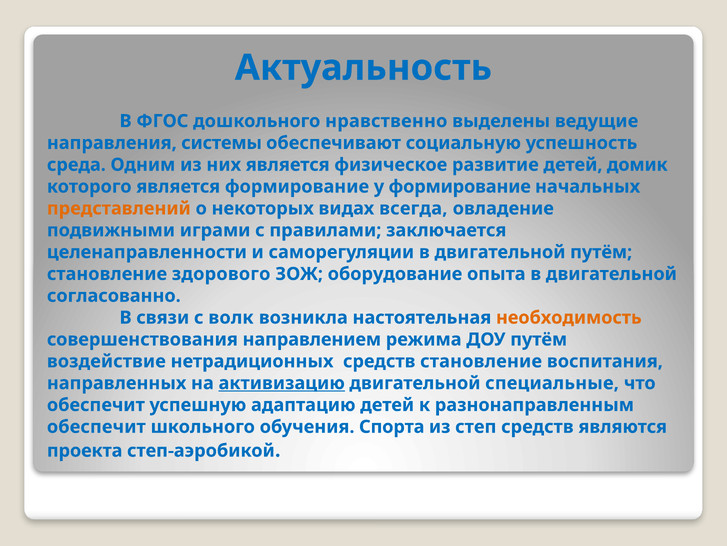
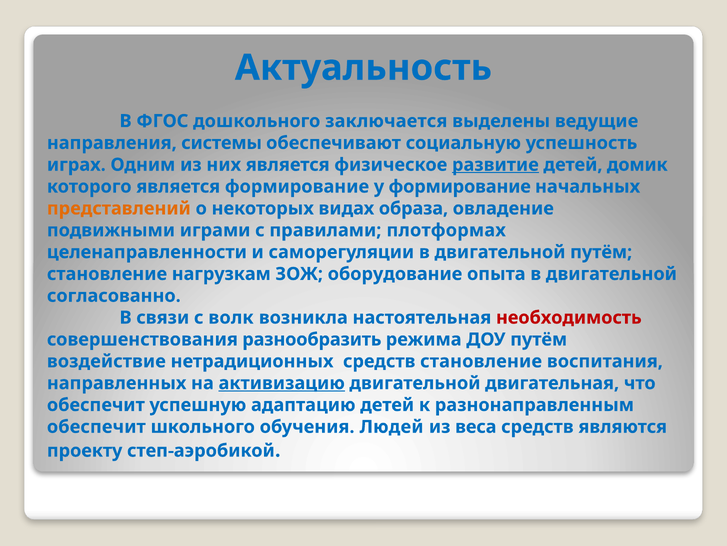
нравственно: нравственно -> заключается
среда: среда -> играх
развитие underline: none -> present
всегда: всегда -> образа
заключается: заключается -> плотформах
здорового: здорового -> нагрузкам
необходимость colour: orange -> red
направлением: направлением -> разнообразить
специальные: специальные -> двигательная
Спорта: Спорта -> Людей
степ: степ -> веса
проекта: проекта -> проекту
